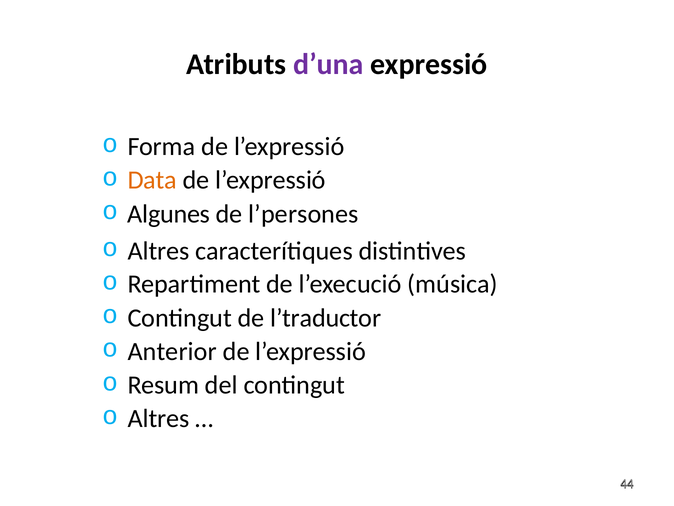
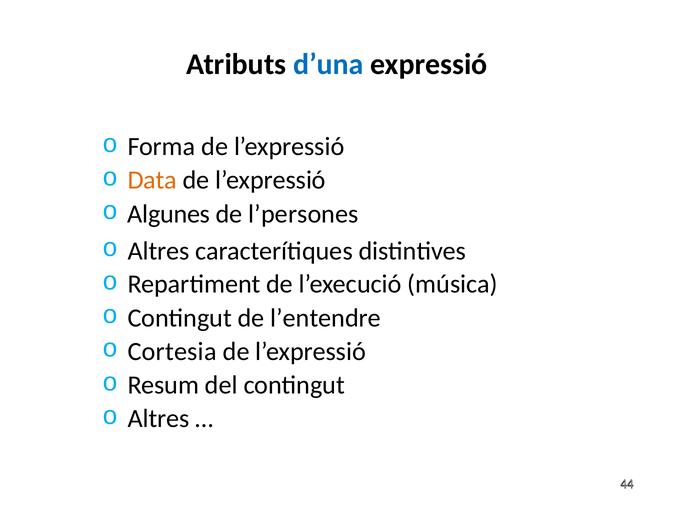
d’una colour: purple -> blue
l’traductor: l’traductor -> l’entendre
Anterior: Anterior -> Cortesia
